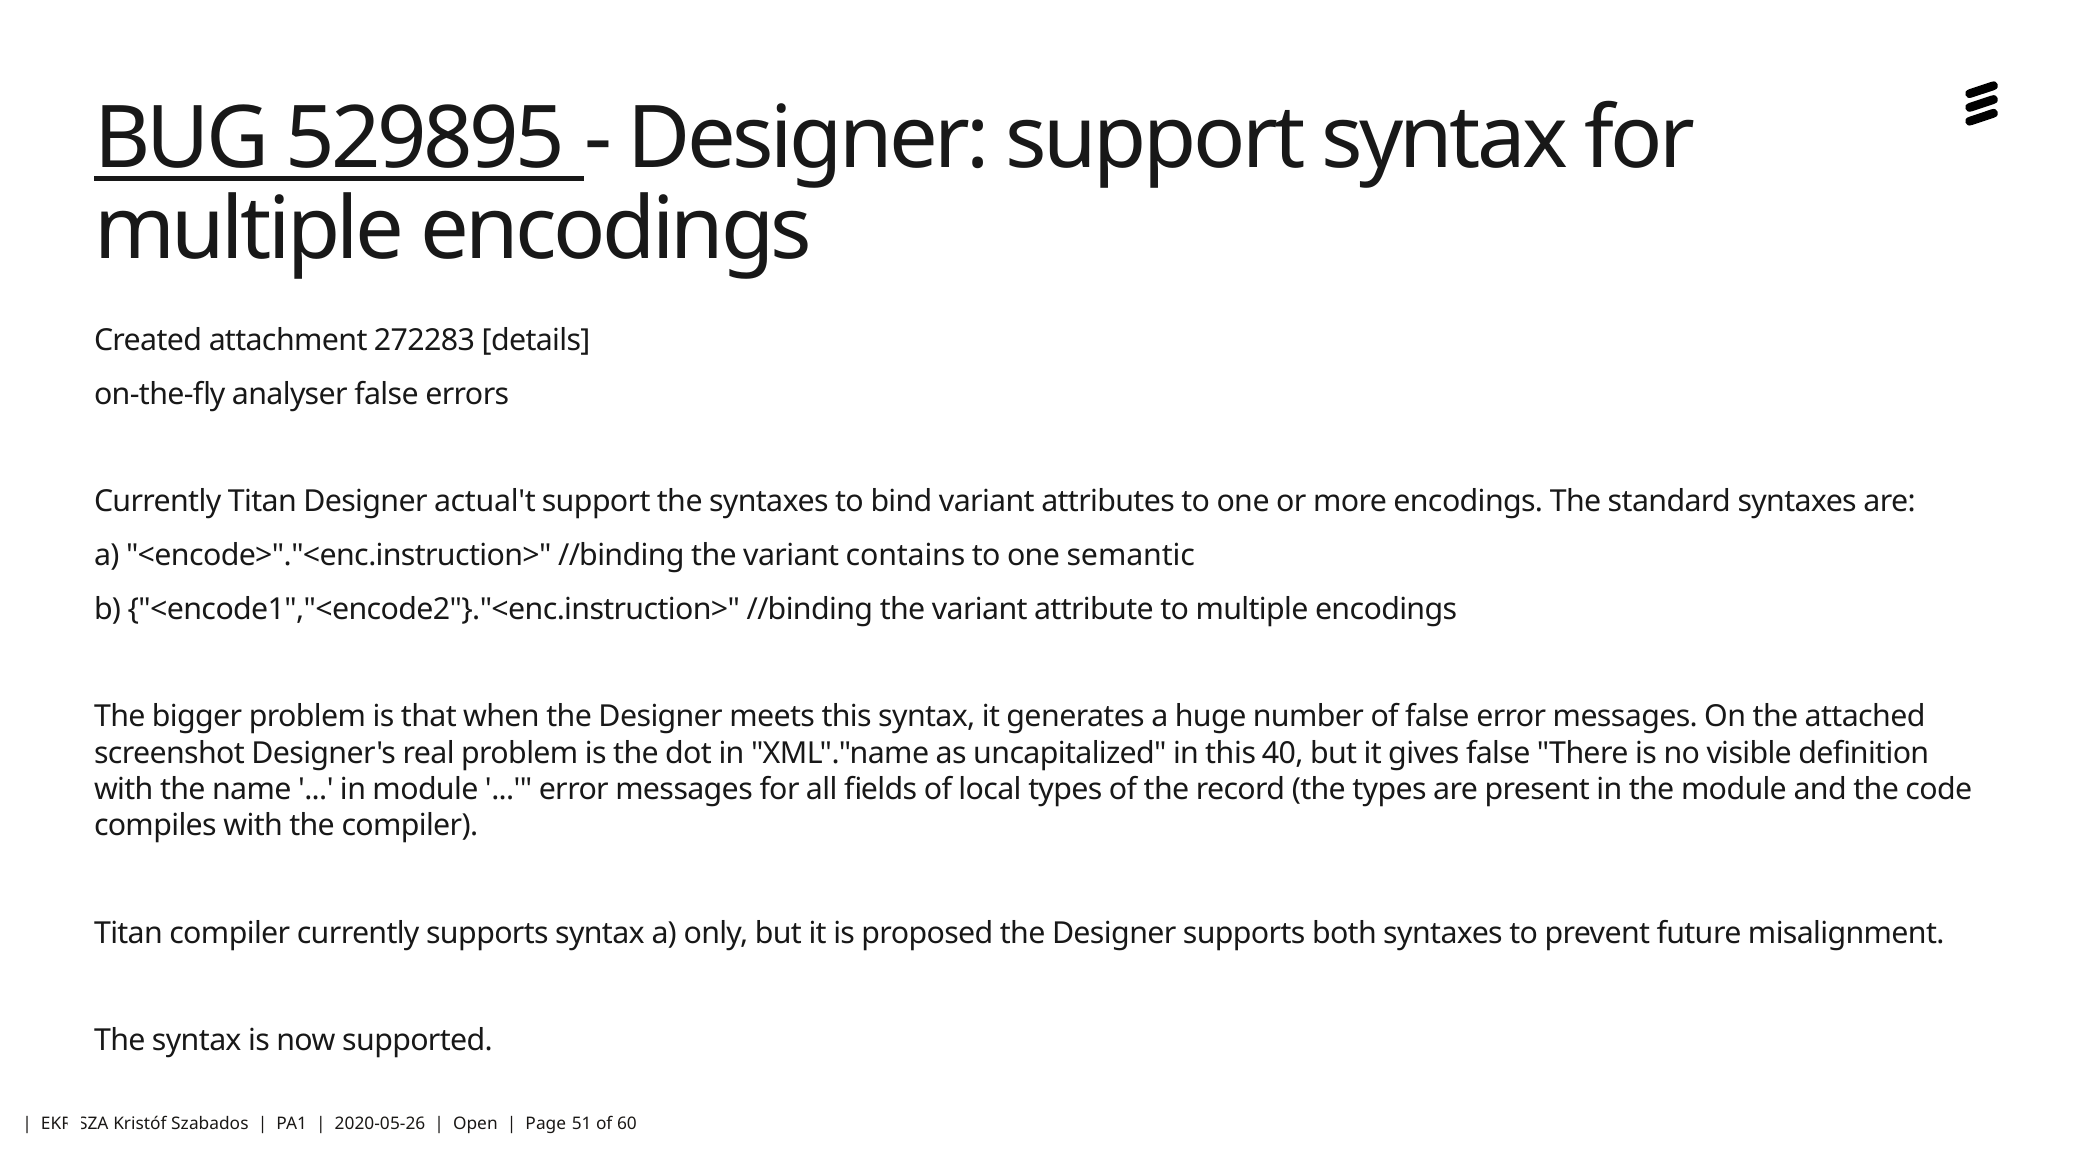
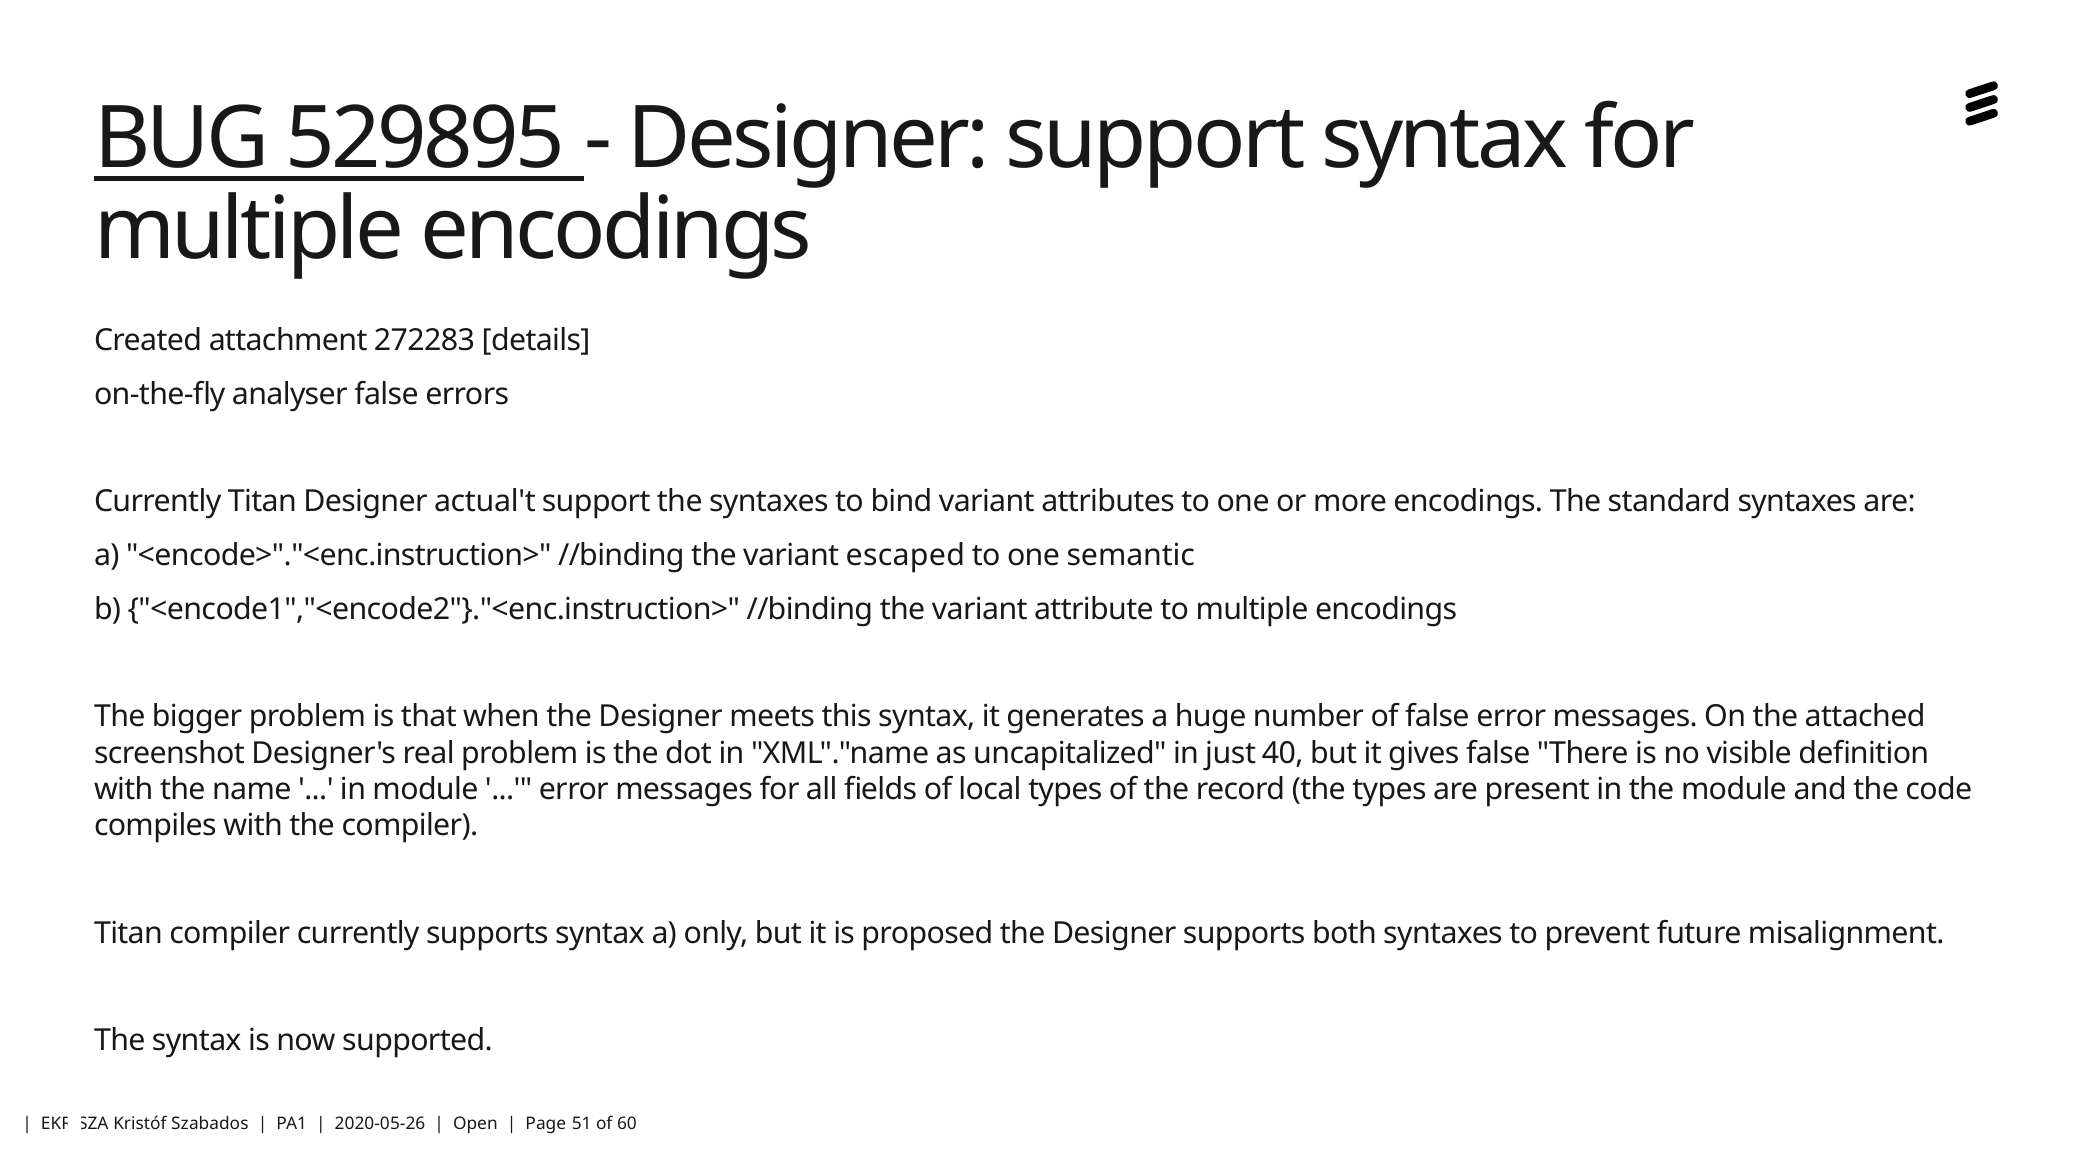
contains: contains -> escaped
in this: this -> just
